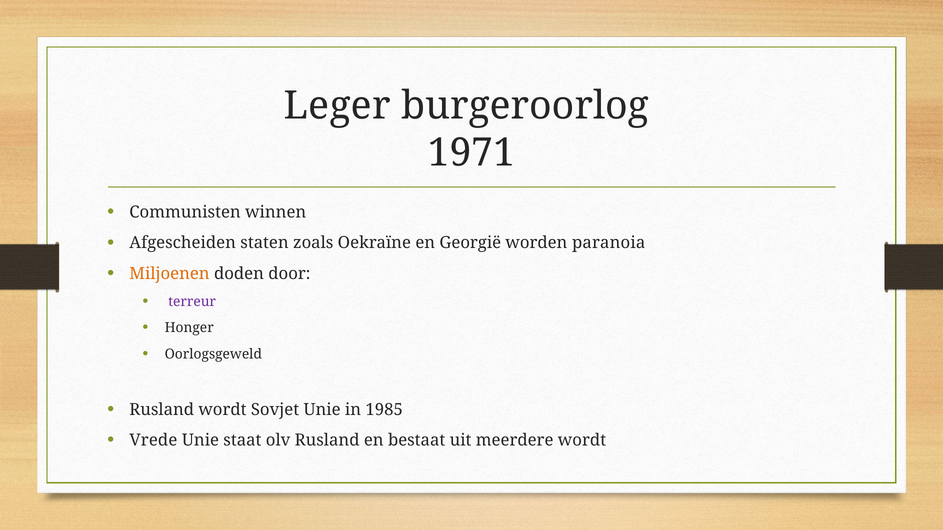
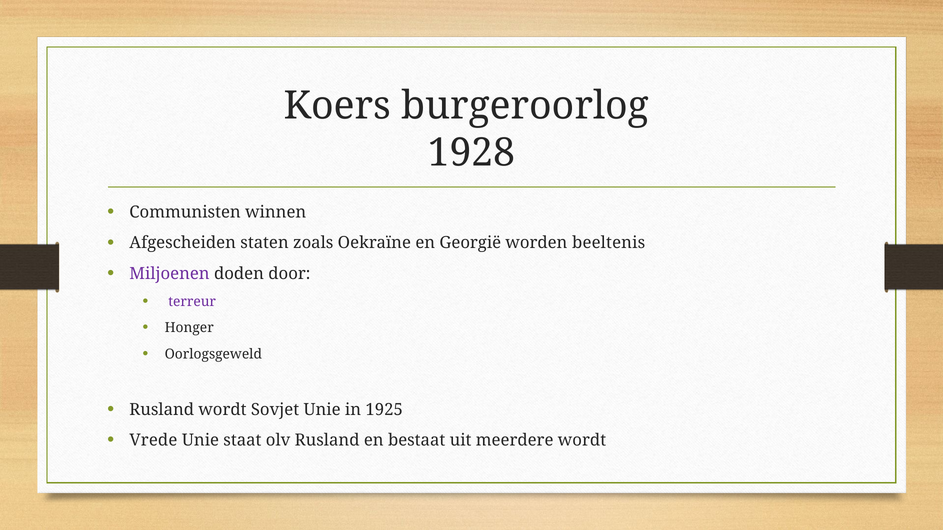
Leger: Leger -> Koers
1971: 1971 -> 1928
paranoia: paranoia -> beeltenis
Miljoenen colour: orange -> purple
1985: 1985 -> 1925
